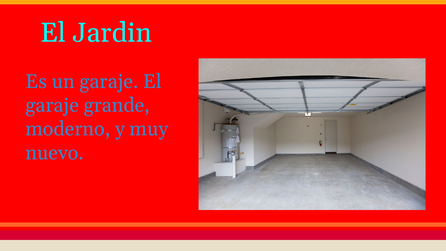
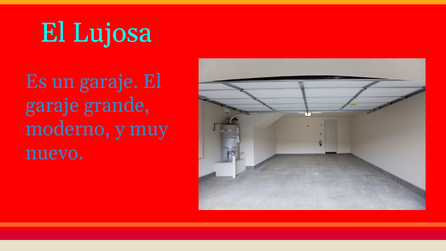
Jardin: Jardin -> Lujosa
